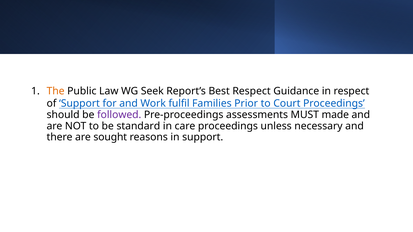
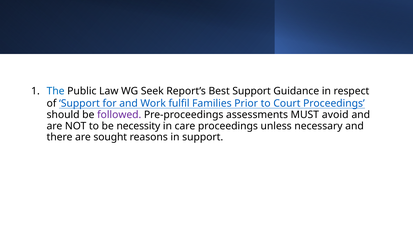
The colour: orange -> blue
Best Respect: Respect -> Support
made: made -> avoid
standard: standard -> necessity
